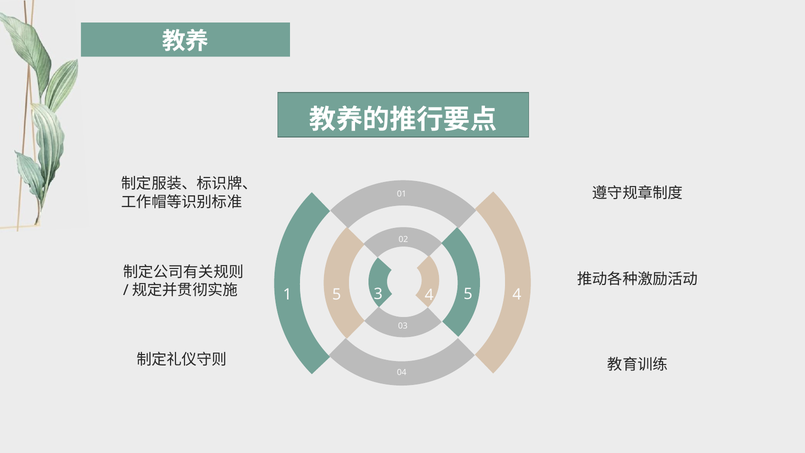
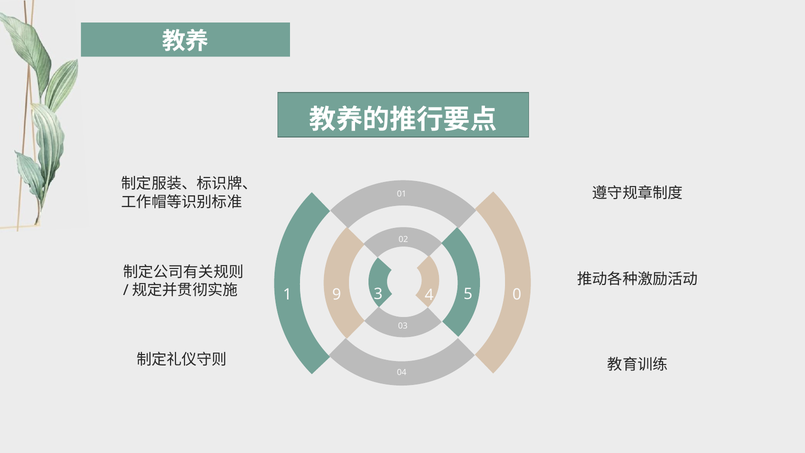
1 5: 5 -> 9
3 4: 4 -> 0
